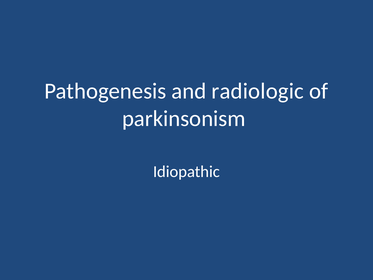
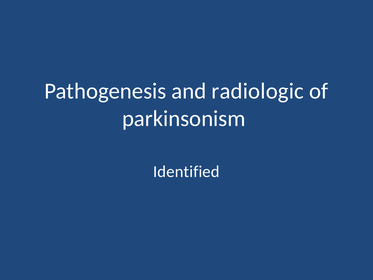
Idiopathic: Idiopathic -> Identified
